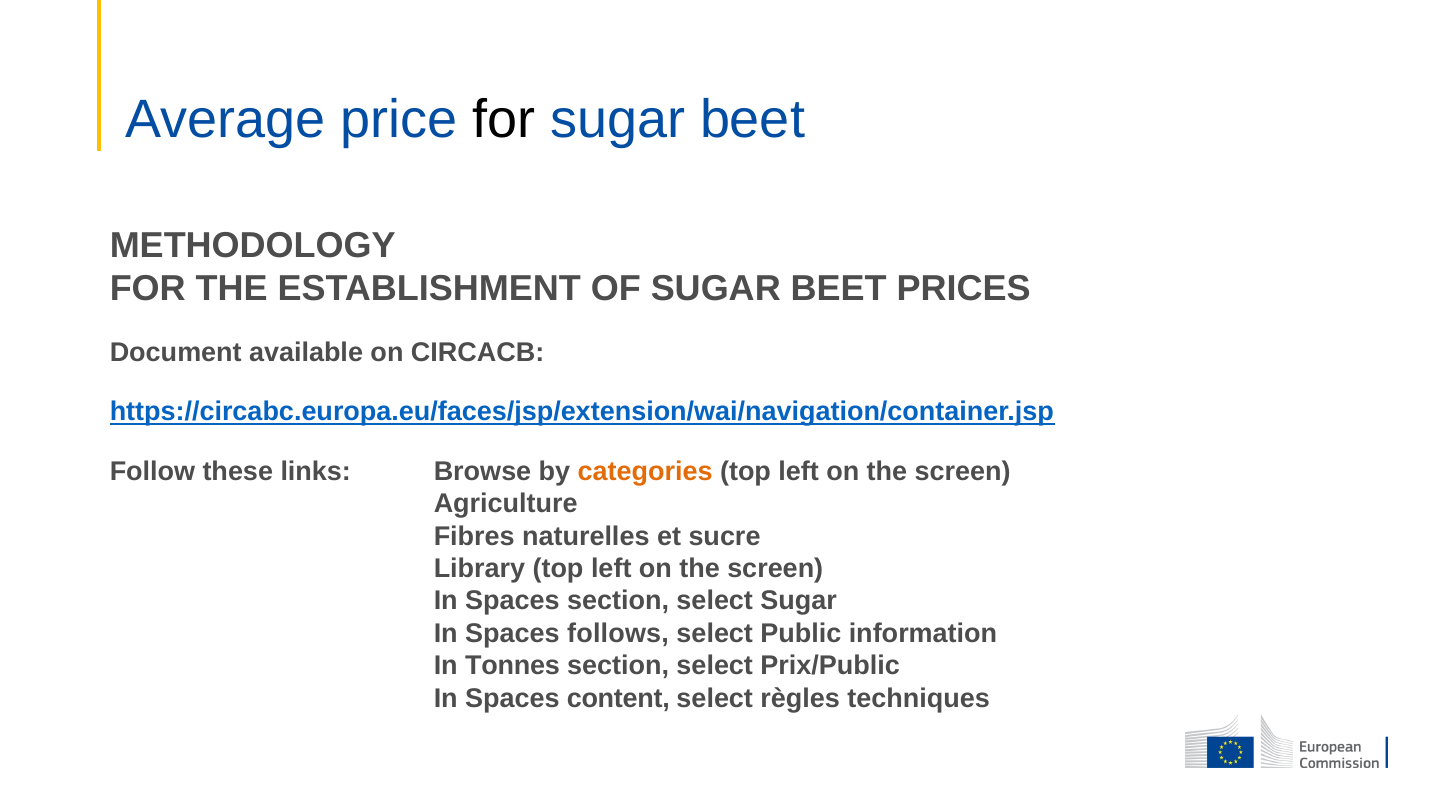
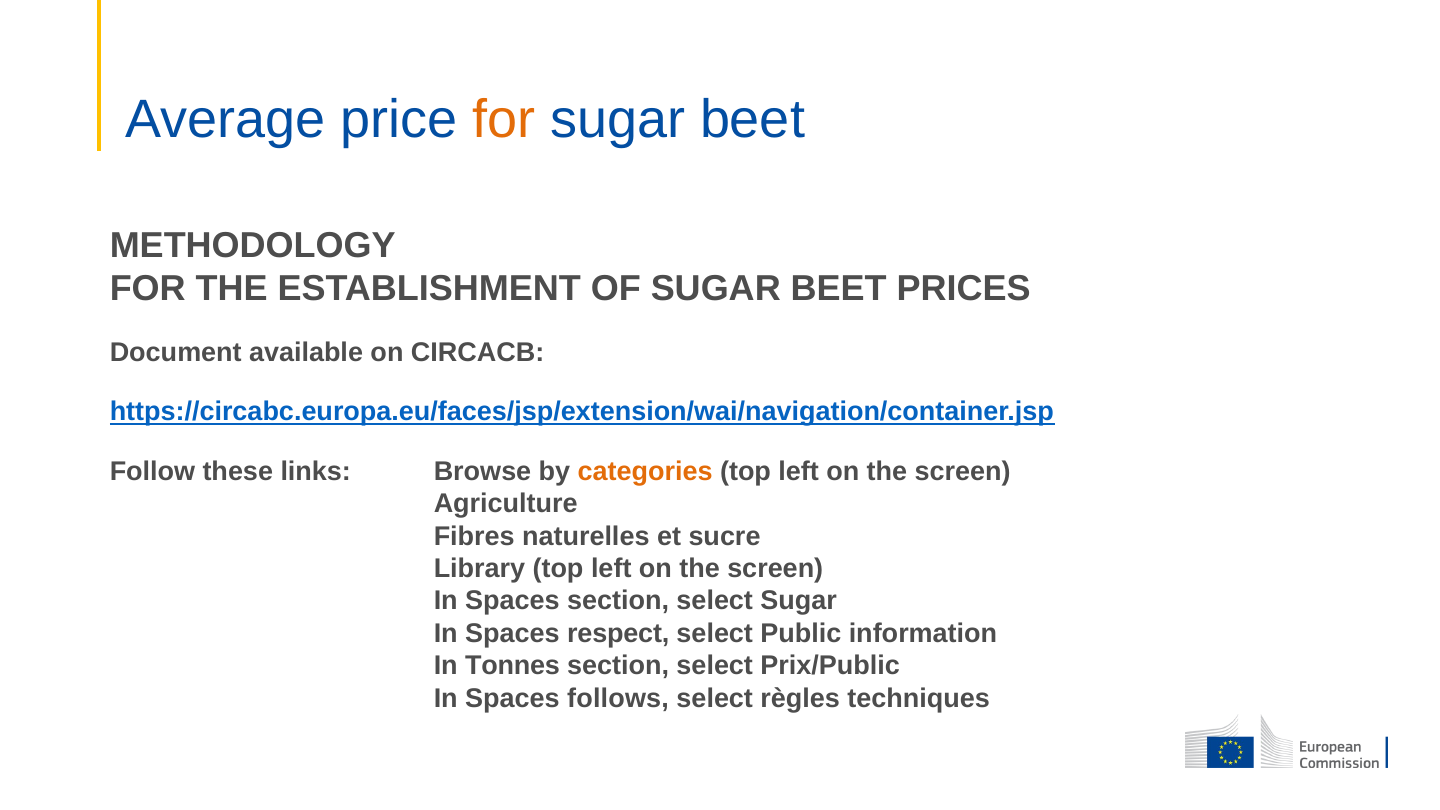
for at (504, 120) colour: black -> orange
follows: follows -> respect
content: content -> follows
